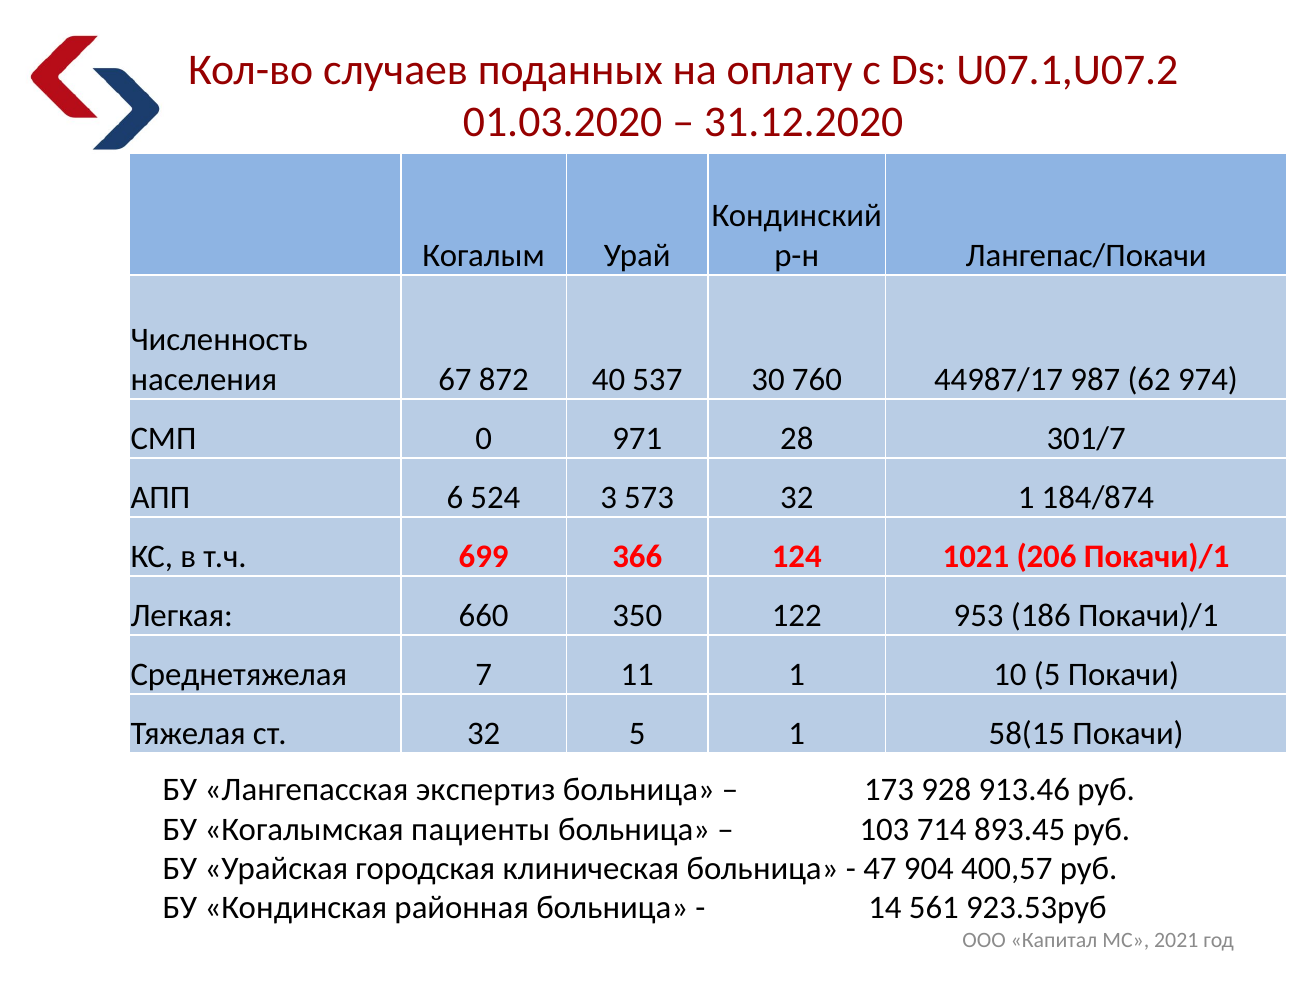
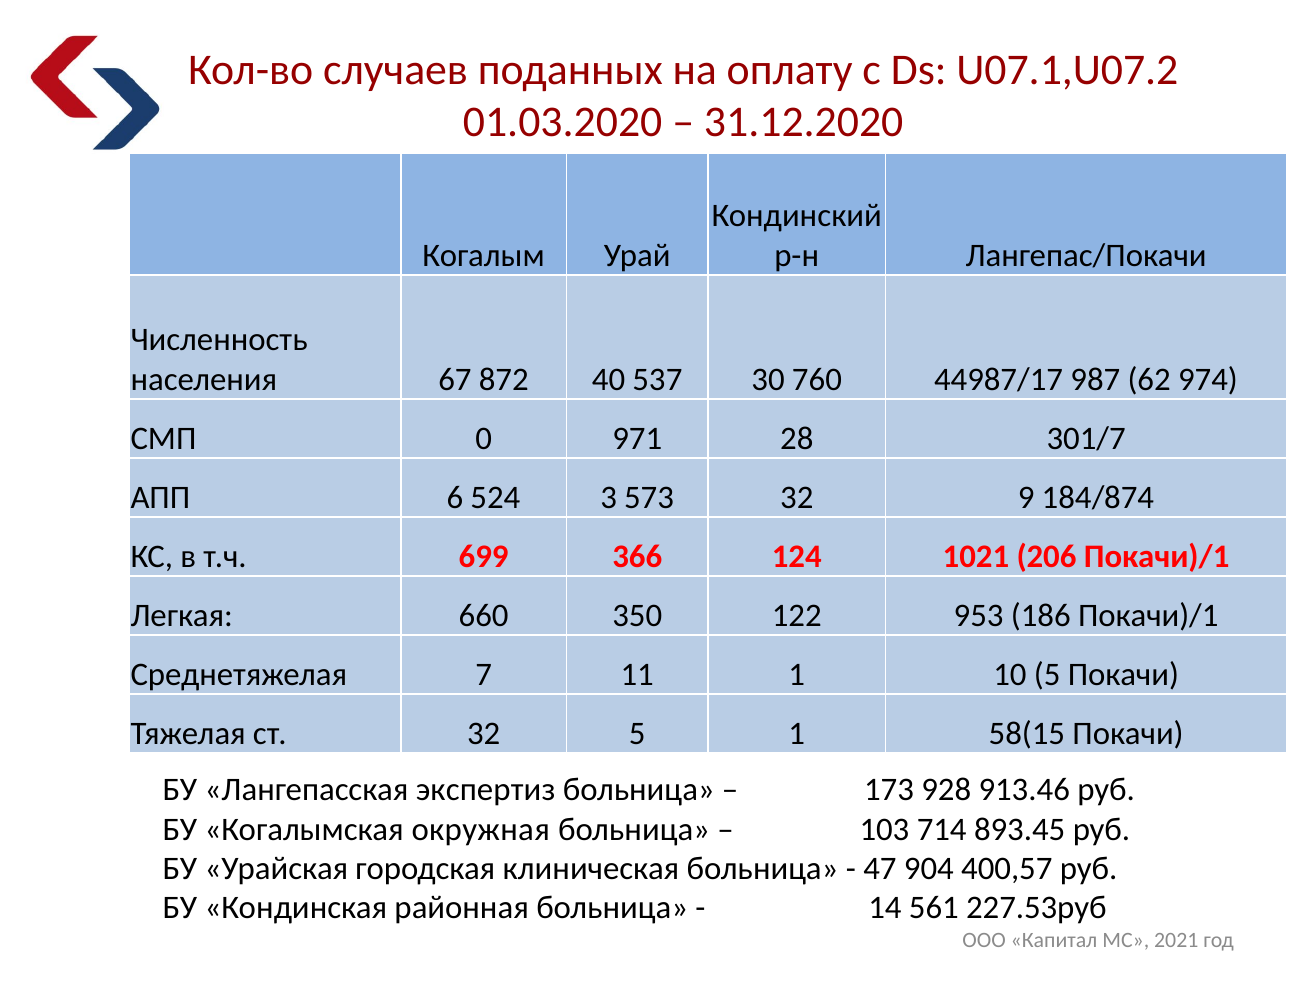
32 1: 1 -> 9
пациенты: пациенты -> окружная
923.53руб: 923.53руб -> 227.53руб
